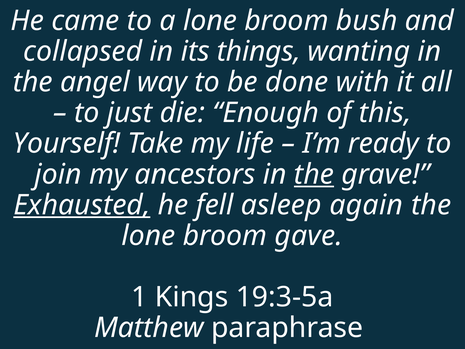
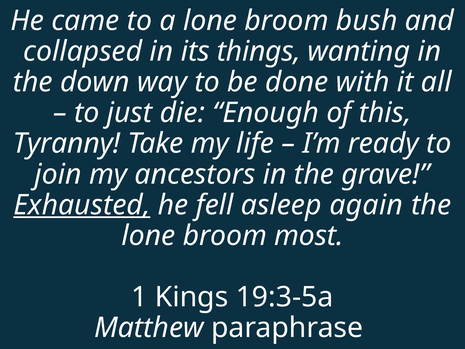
angel: angel -> down
Yourself: Yourself -> Tyranny
the at (314, 174) underline: present -> none
gave: gave -> most
